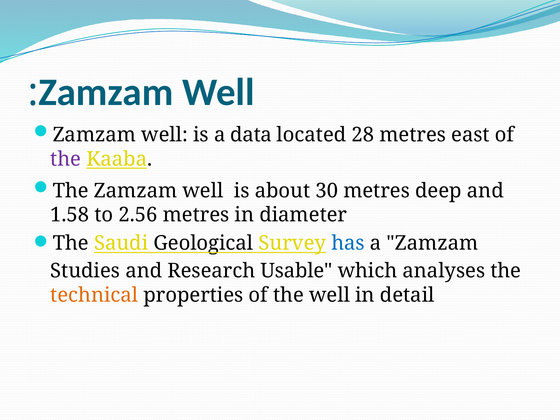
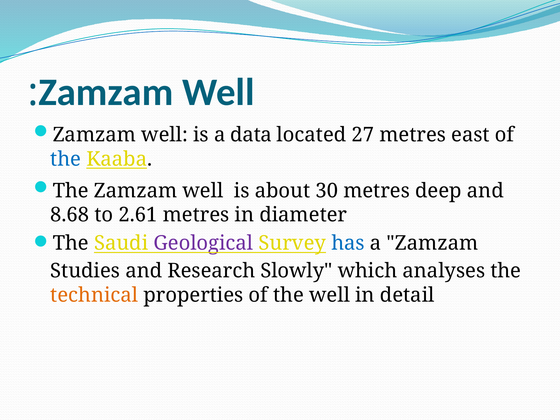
28: 28 -> 27
the at (66, 159) colour: purple -> blue
1.58: 1.58 -> 8.68
2.56: 2.56 -> 2.61
Geological colour: black -> purple
Usable: Usable -> Slowly
